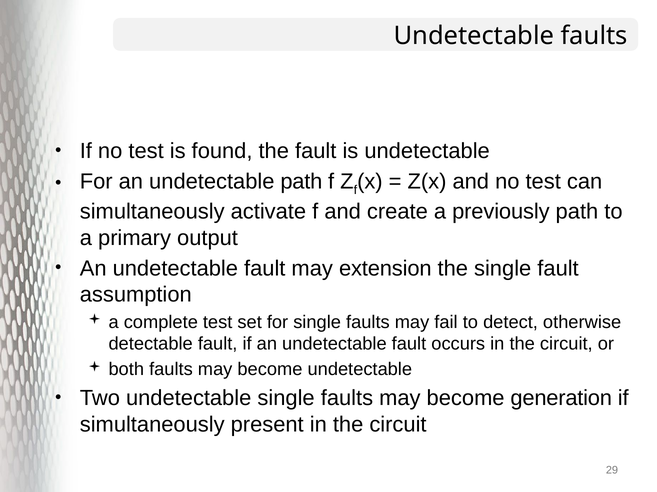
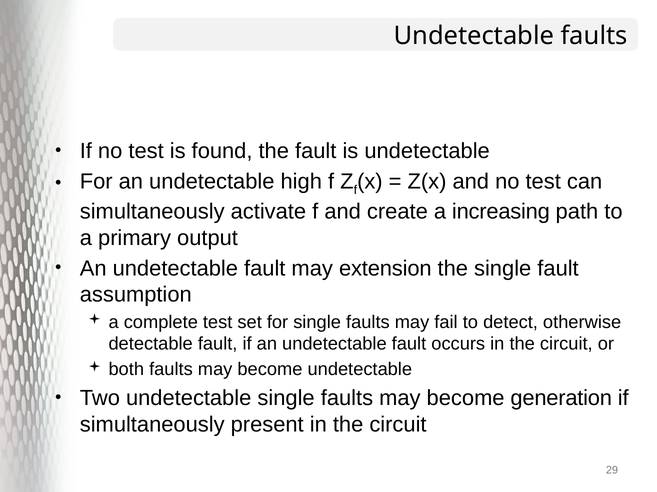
undetectable path: path -> high
previously: previously -> increasing
